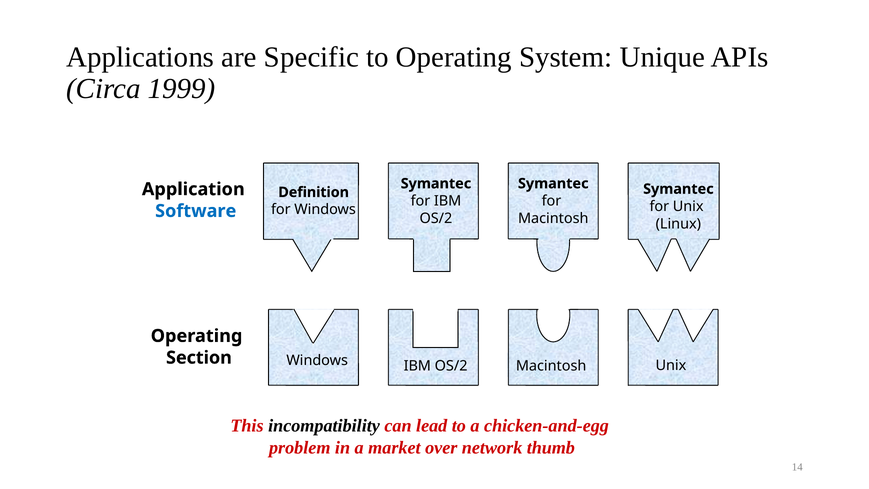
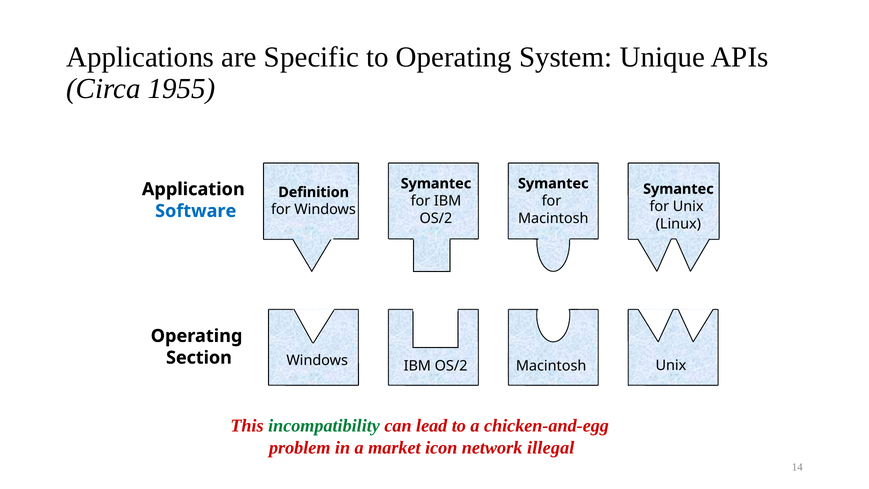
1999: 1999 -> 1955
incompatibility colour: black -> green
over: over -> icon
thumb: thumb -> illegal
